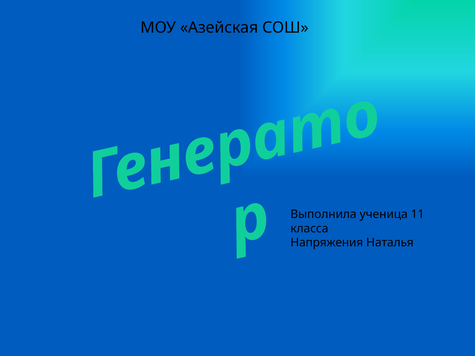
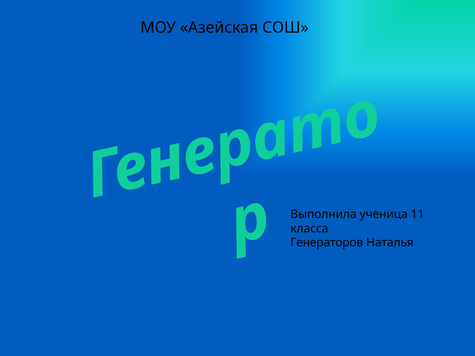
Напряжения: Напряжения -> Генераторов
